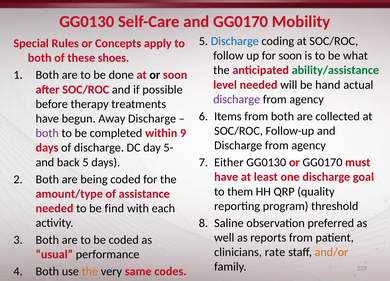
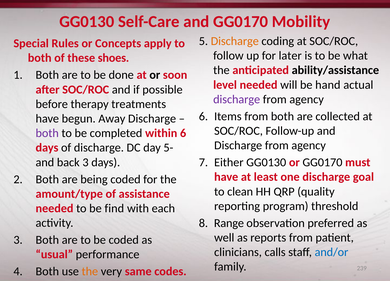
Discharge at (235, 41) colour: blue -> orange
for soon: soon -> later
ability/assistance colour: green -> black
within 9: 9 -> 6
back 5: 5 -> 3
them: them -> clean
Saline: Saline -> Range
rate: rate -> calls
and/or colour: orange -> blue
